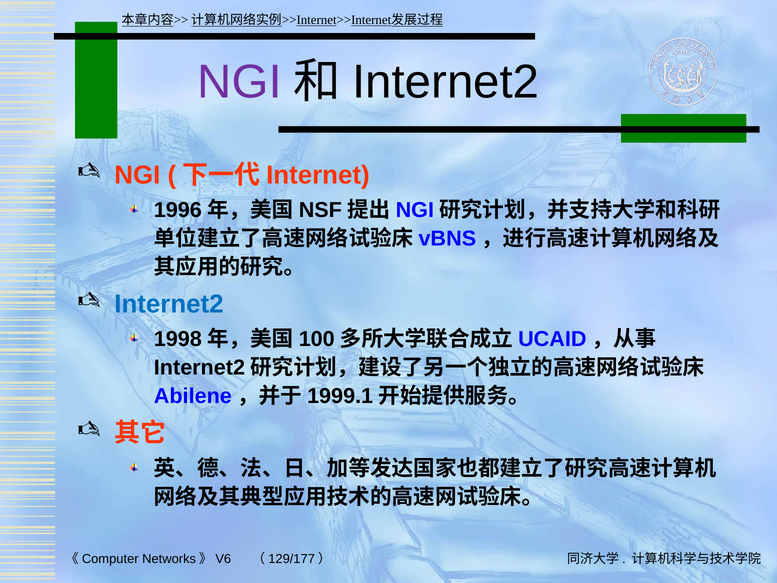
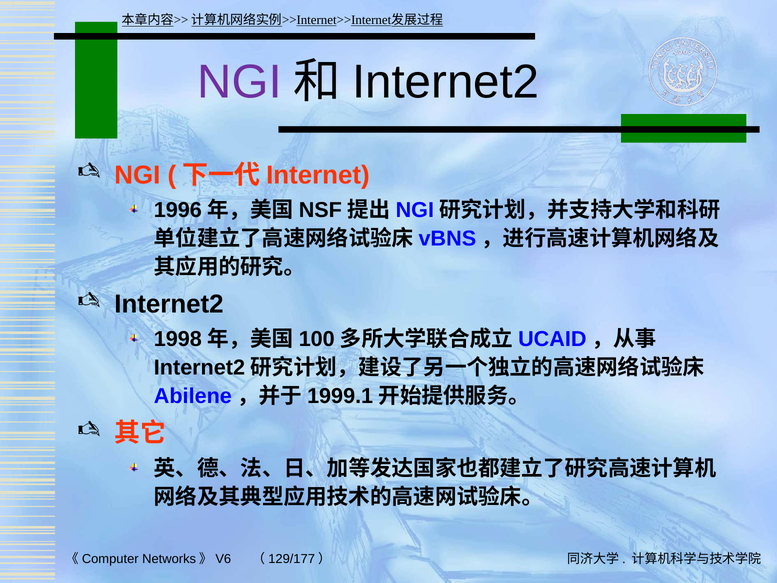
Internet2 at (169, 304) colour: blue -> black
